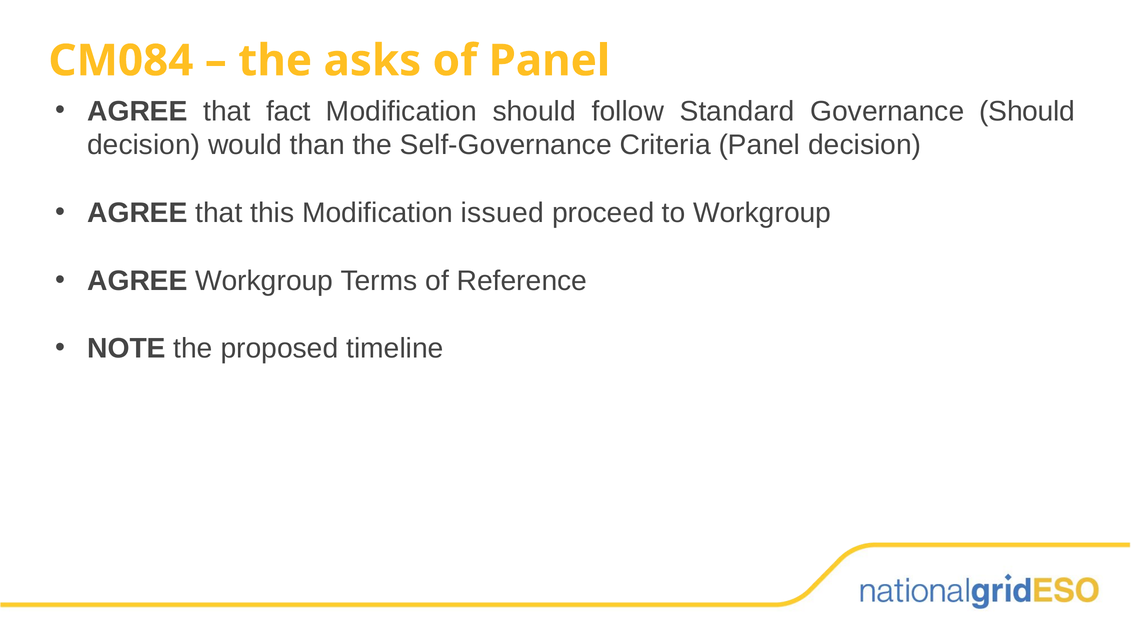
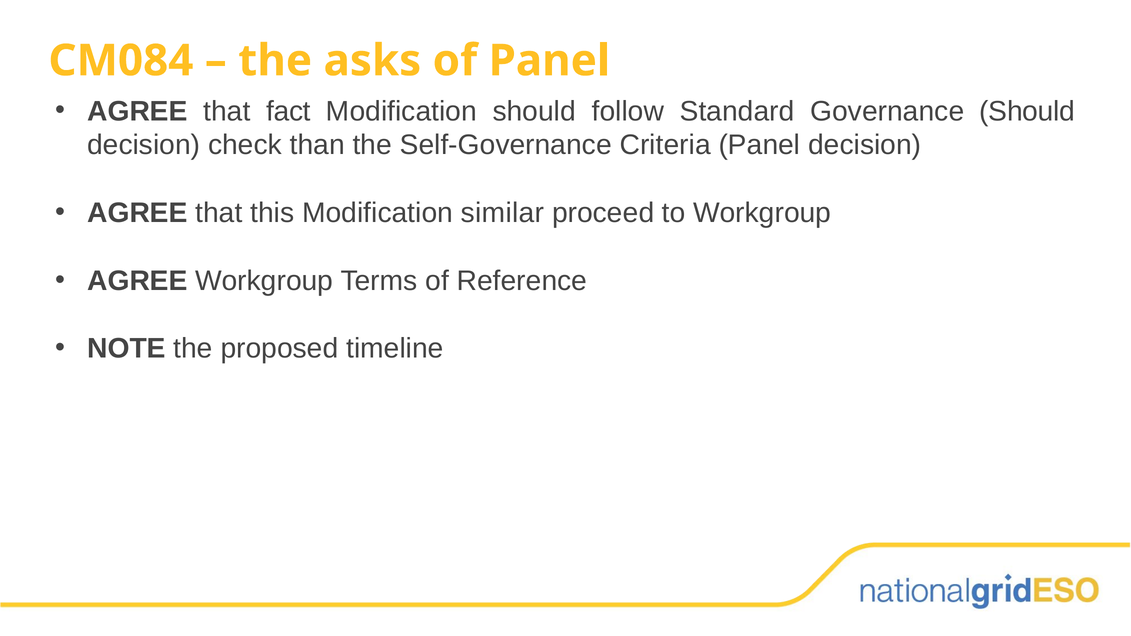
would: would -> check
issued: issued -> similar
